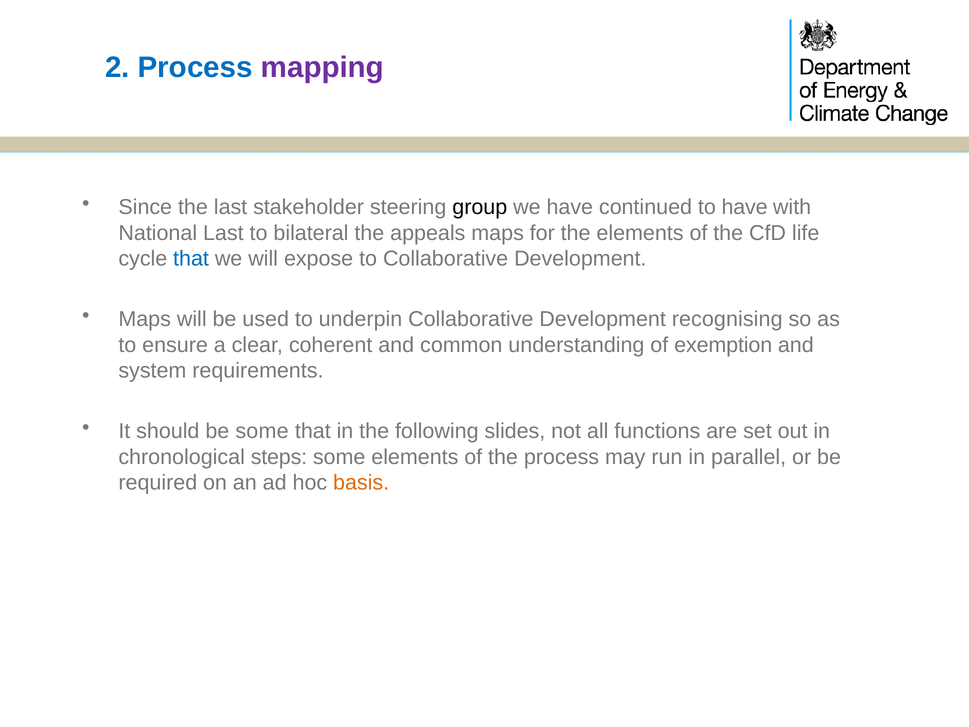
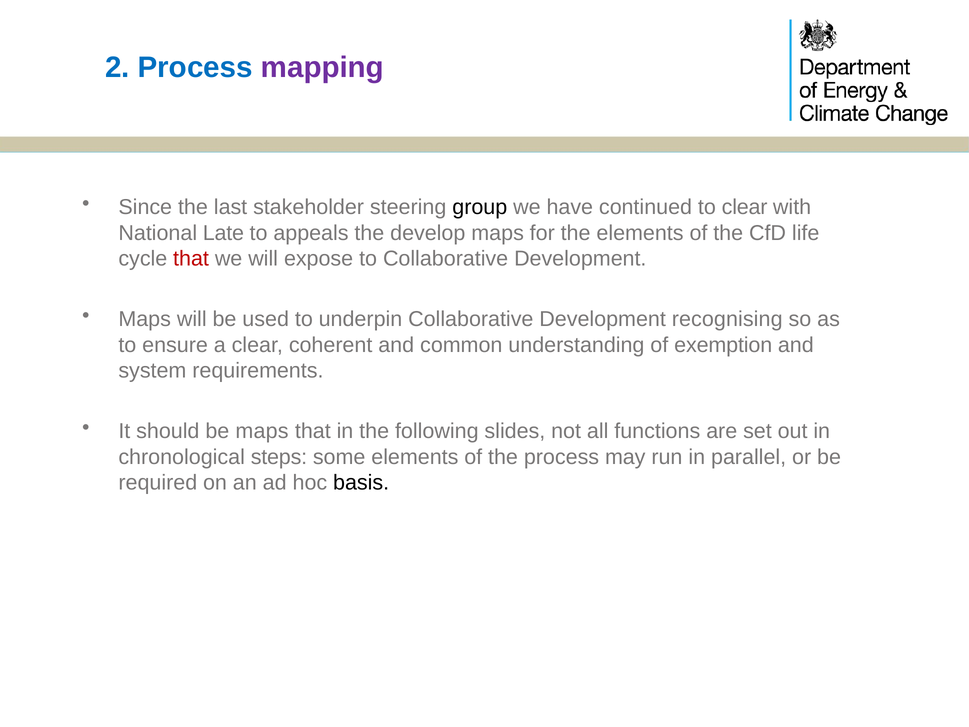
to have: have -> clear
National Last: Last -> Late
bilateral: bilateral -> appeals
appeals: appeals -> develop
that at (191, 259) colour: blue -> red
be some: some -> maps
basis colour: orange -> black
